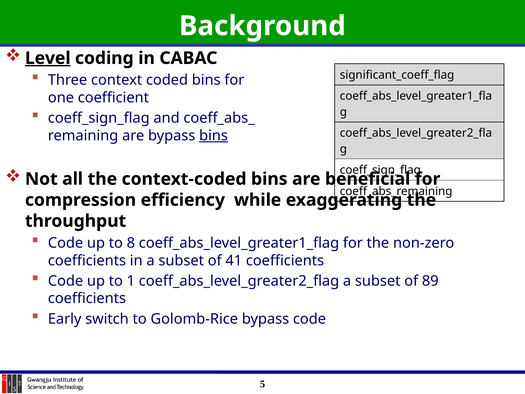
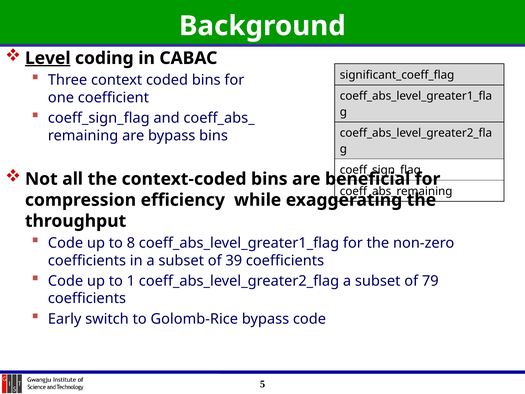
bins at (214, 136) underline: present -> none
41: 41 -> 39
89: 89 -> 79
